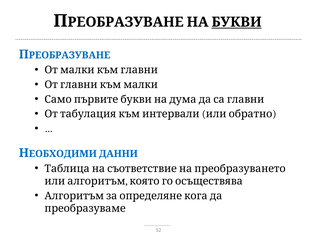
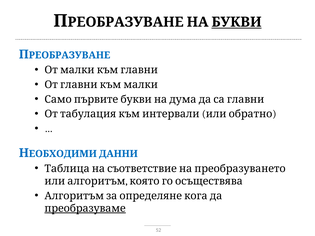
преобразуваме underline: none -> present
